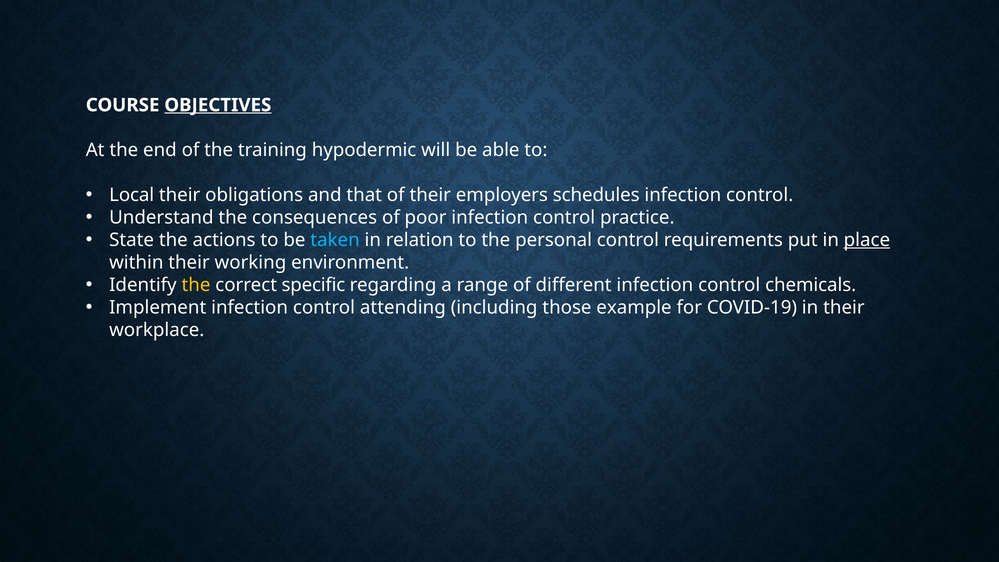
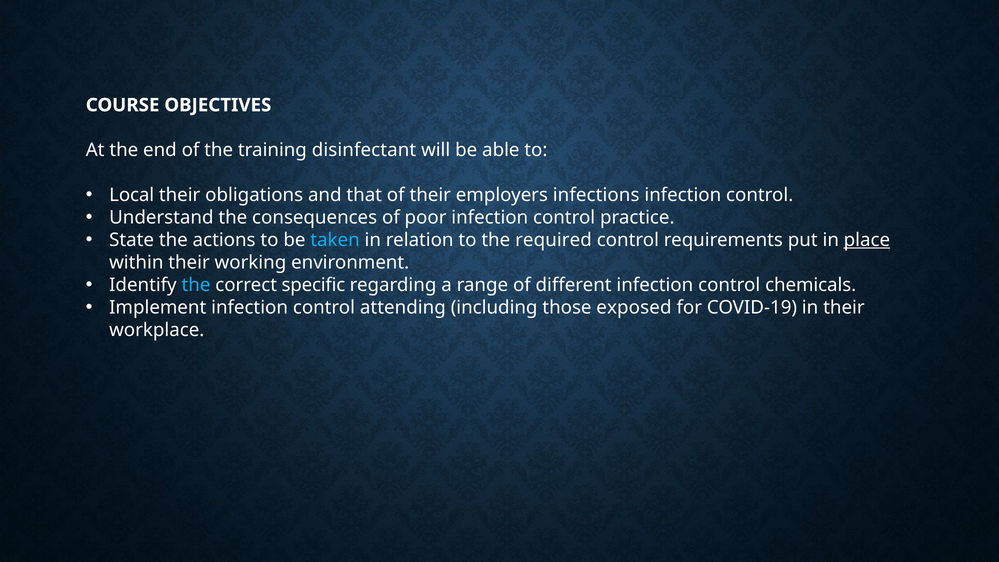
OBJECTIVES underline: present -> none
hypodermic: hypodermic -> disinfectant
schedules: schedules -> infections
personal: personal -> required
the at (196, 285) colour: yellow -> light blue
example: example -> exposed
